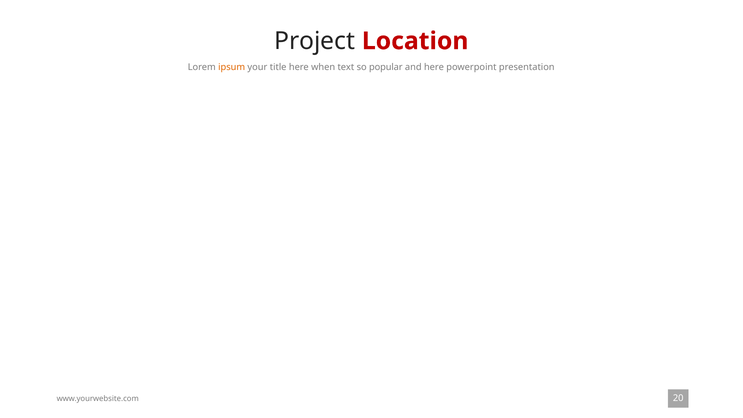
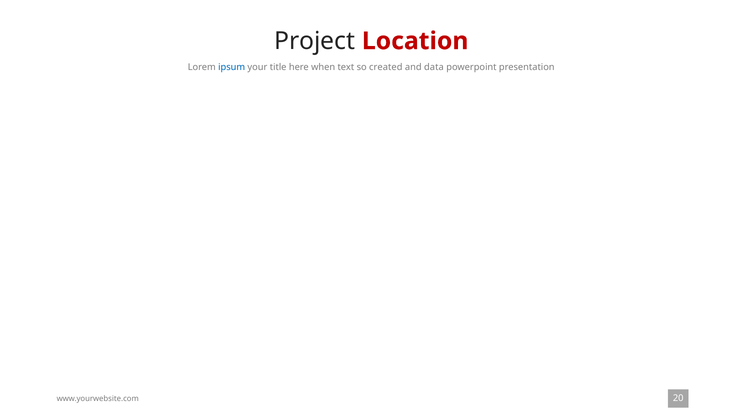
ipsum colour: orange -> blue
popular: popular -> created
and here: here -> data
